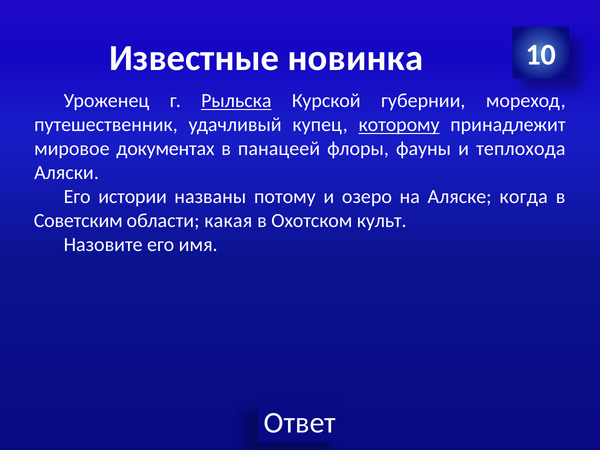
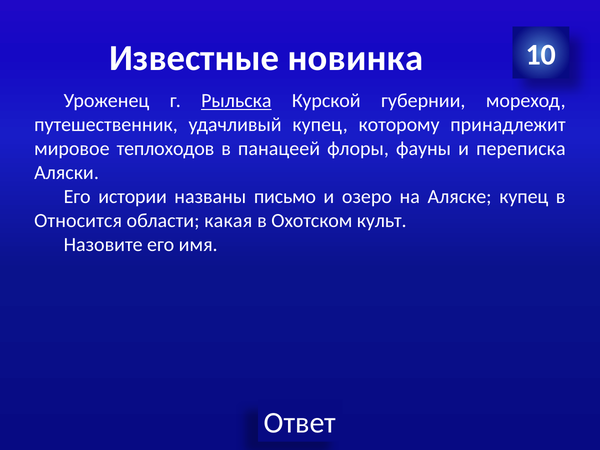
которому underline: present -> none
документах: документах -> теплоходов
теплохода: теплохода -> переписка
потому: потому -> письмо
Аляске когда: когда -> купец
Советским: Советским -> Относится
